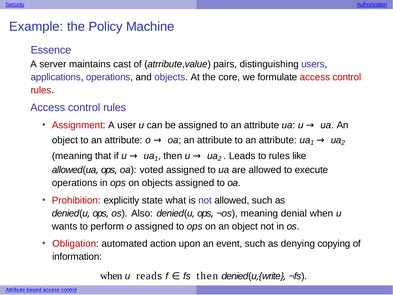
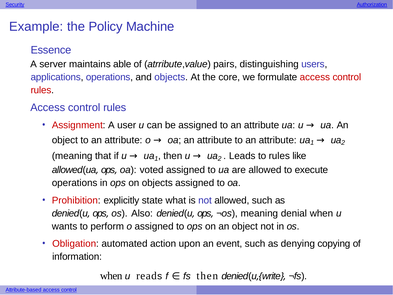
cast: cast -> able
